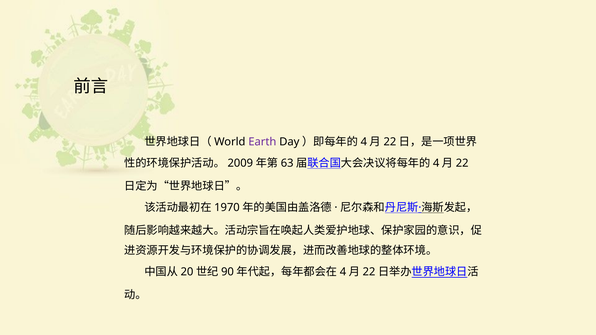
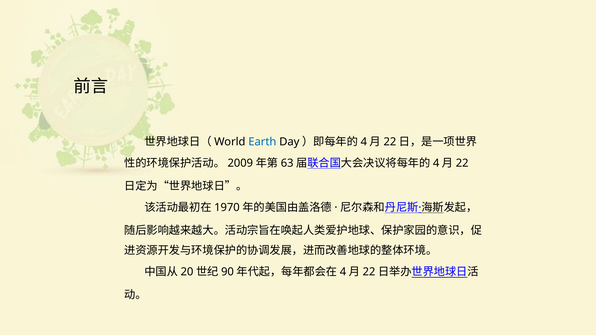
Earth colour: purple -> blue
